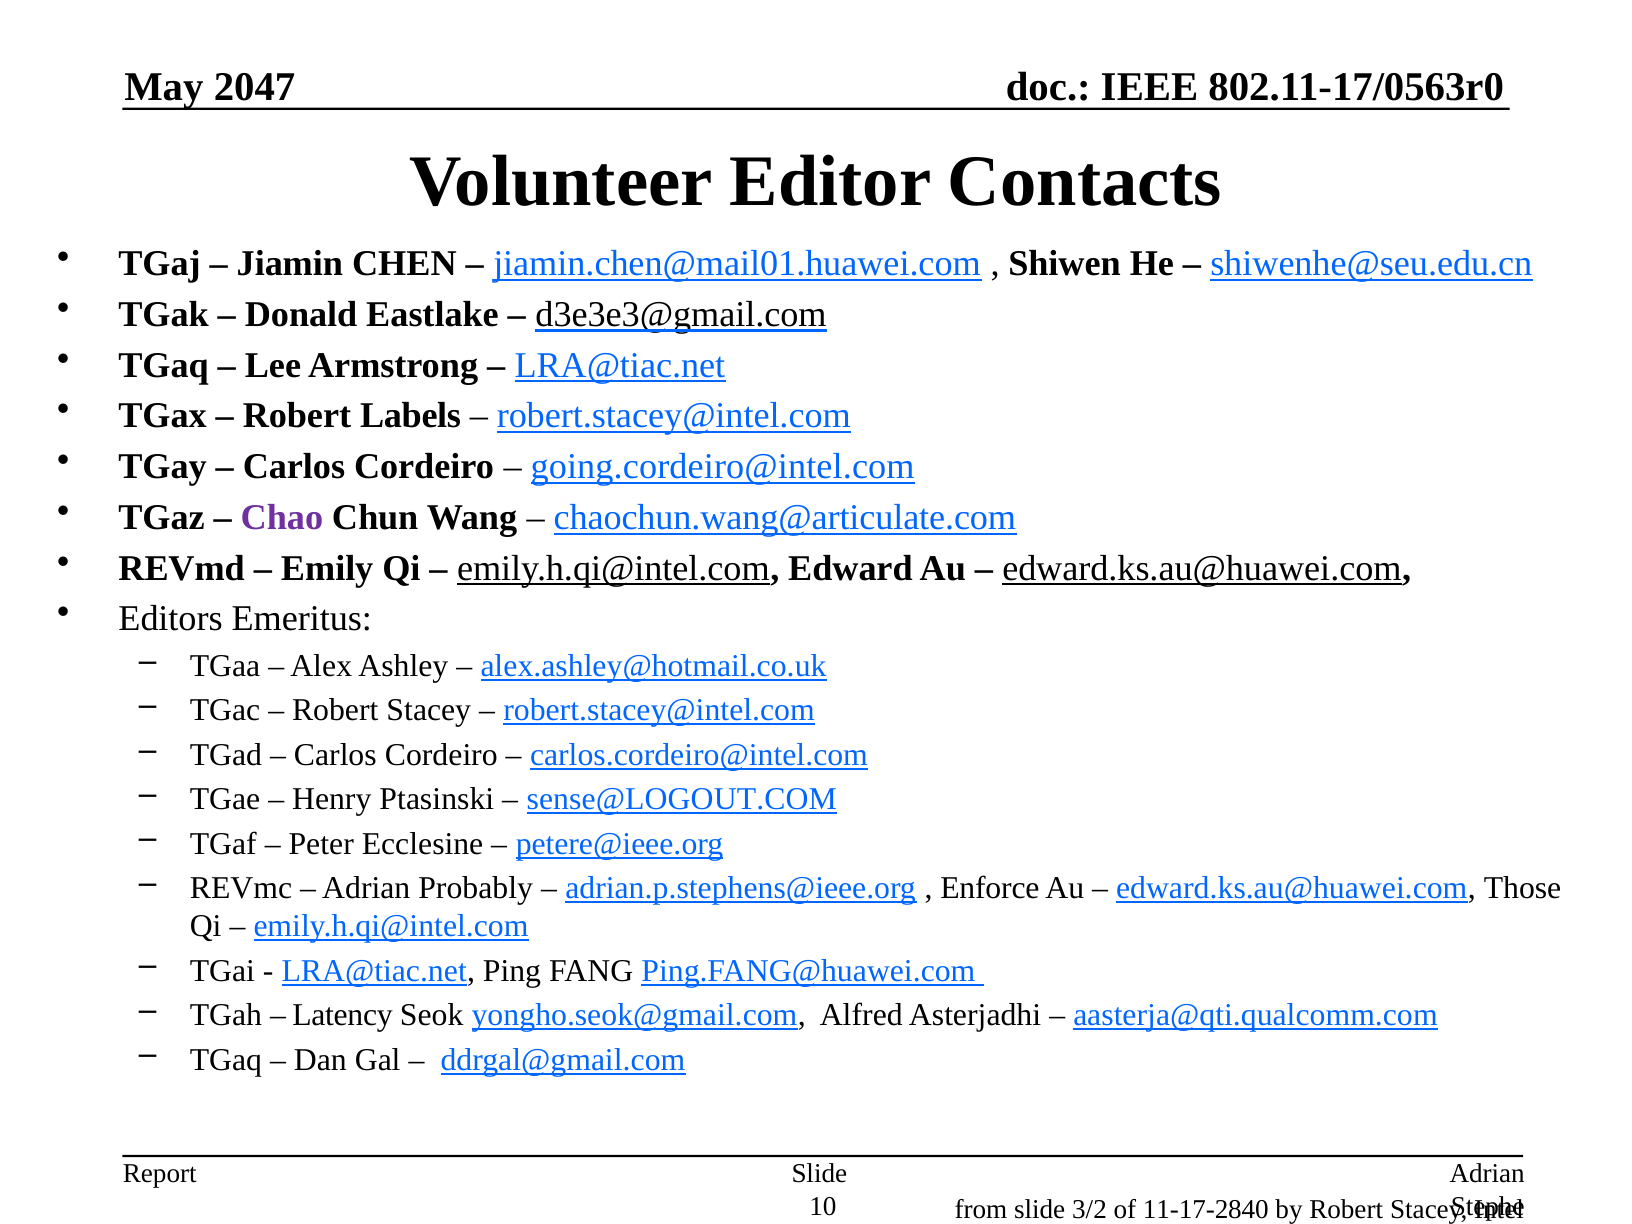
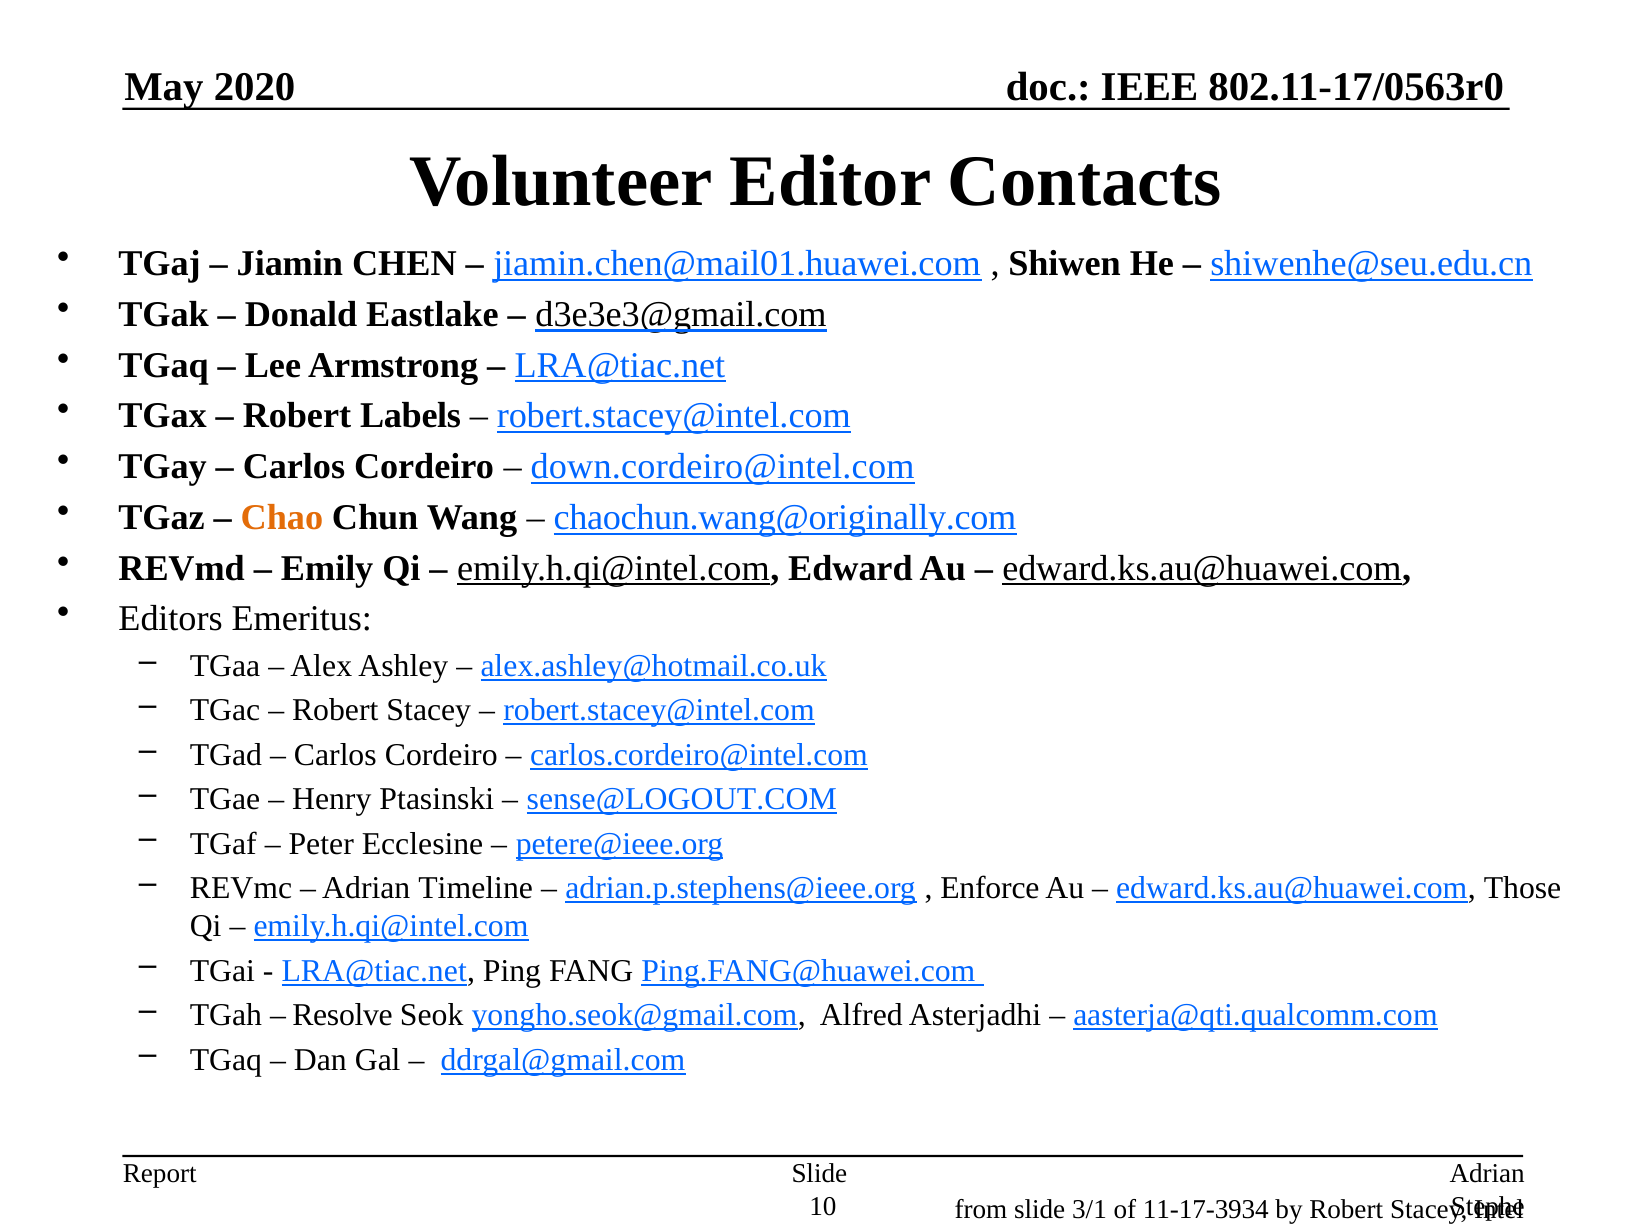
2047: 2047 -> 2020
going.cordeiro@intel.com: going.cordeiro@intel.com -> down.cordeiro@intel.com
Chao colour: purple -> orange
chaochun.wang@articulate.com: chaochun.wang@articulate.com -> chaochun.wang@originally.com
Probably: Probably -> Timeline
Latency: Latency -> Resolve
3/2: 3/2 -> 3/1
11-17-2840: 11-17-2840 -> 11-17-3934
